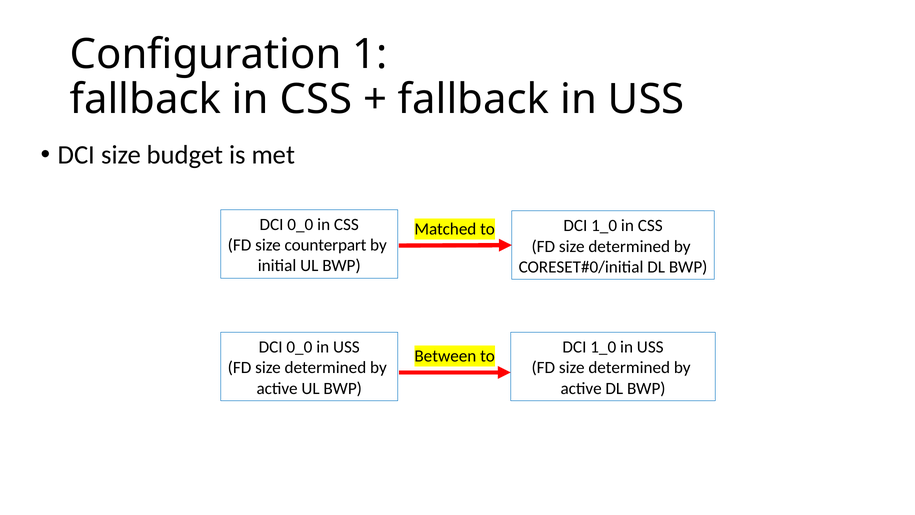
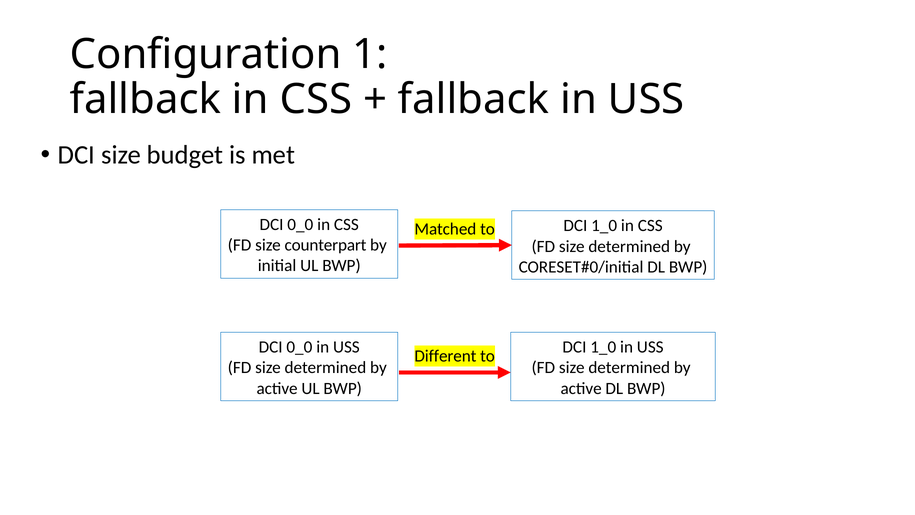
Between: Between -> Different
